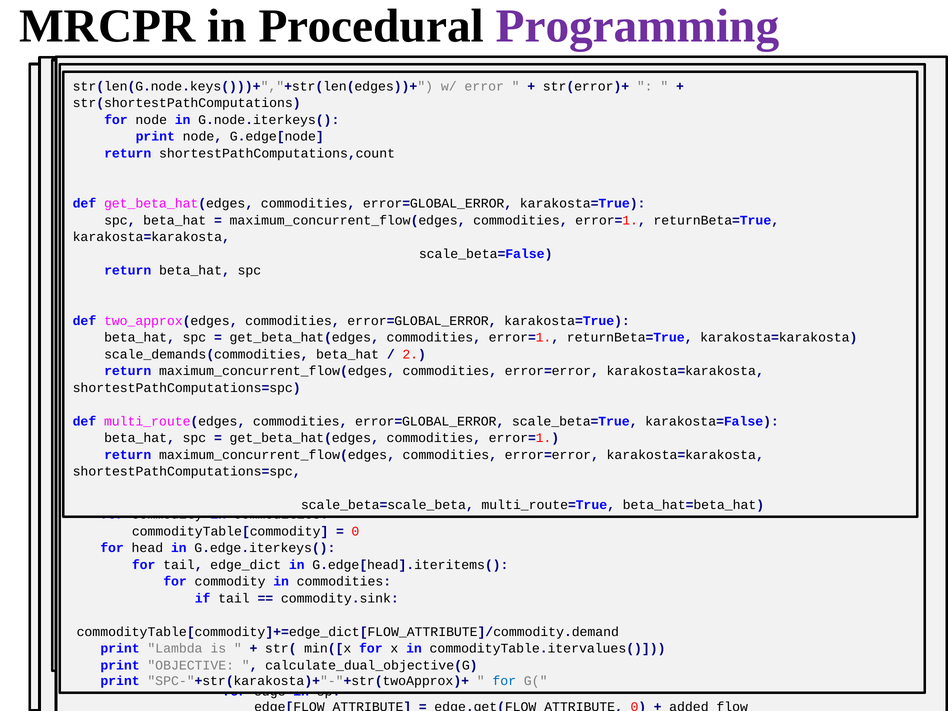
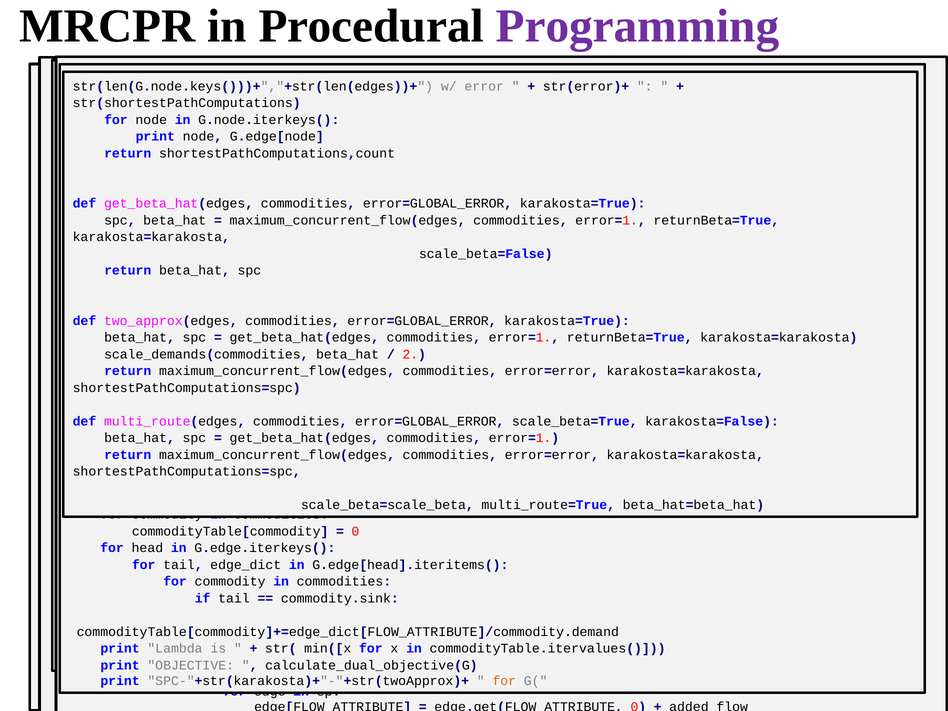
for at (504, 681) colour: blue -> orange
